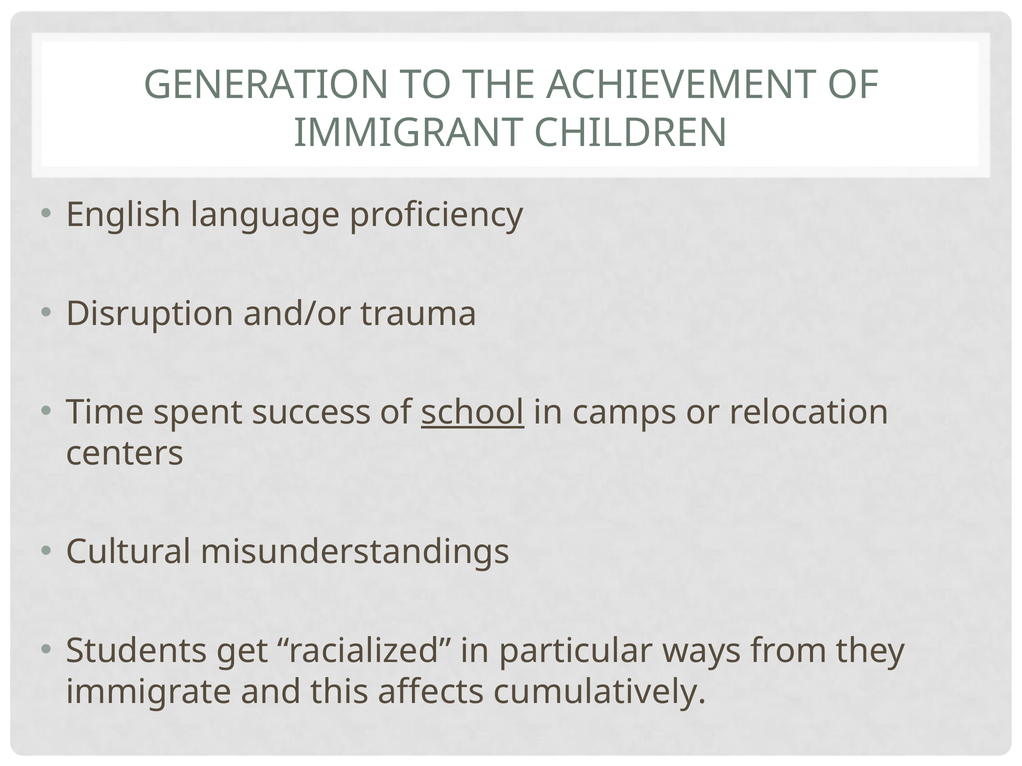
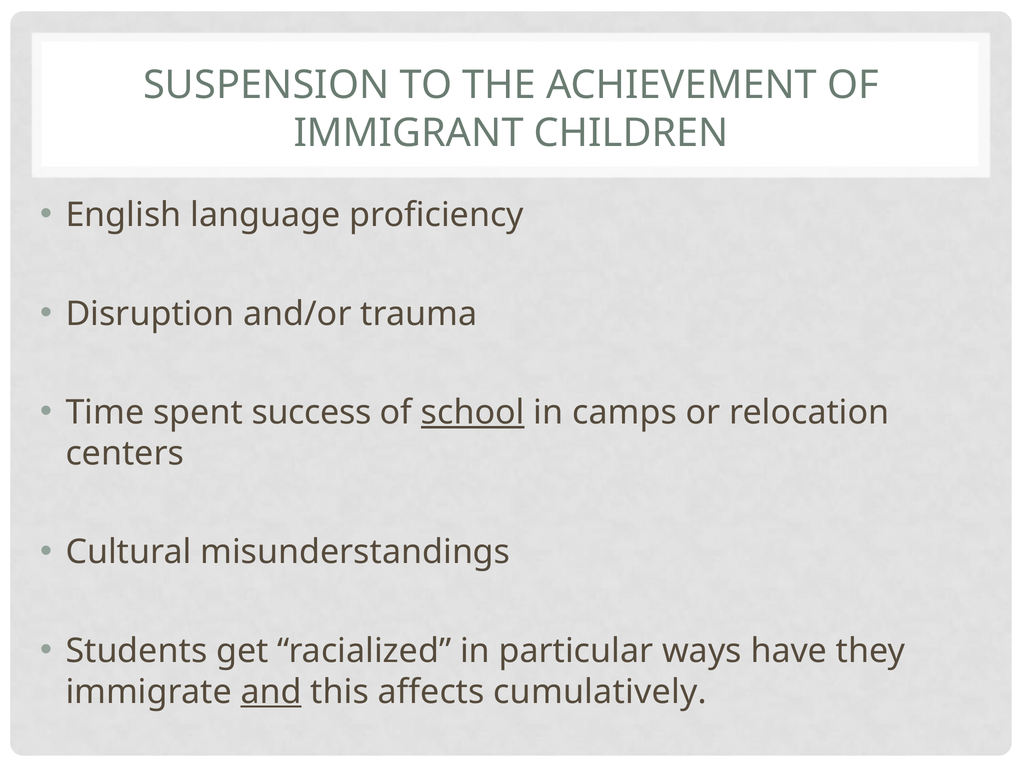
GENERATION: GENERATION -> SUSPENSION
from: from -> have
and underline: none -> present
